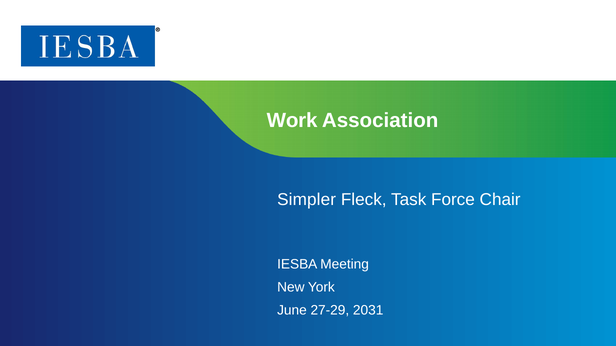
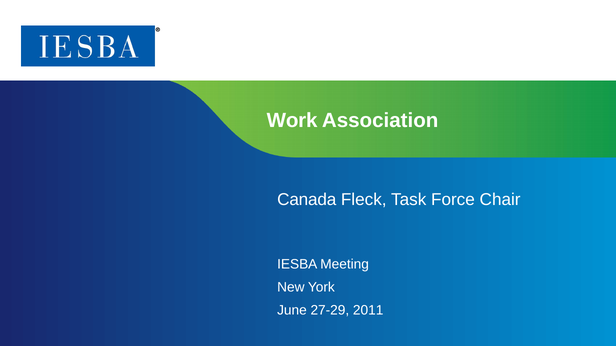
Simpler: Simpler -> Canada
2031: 2031 -> 2011
